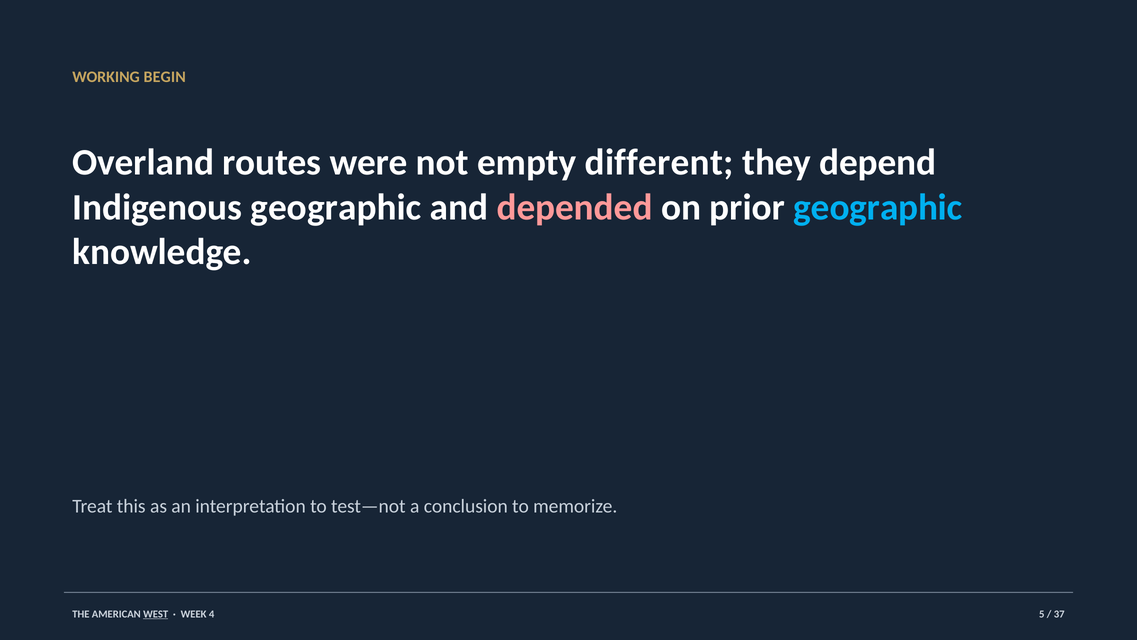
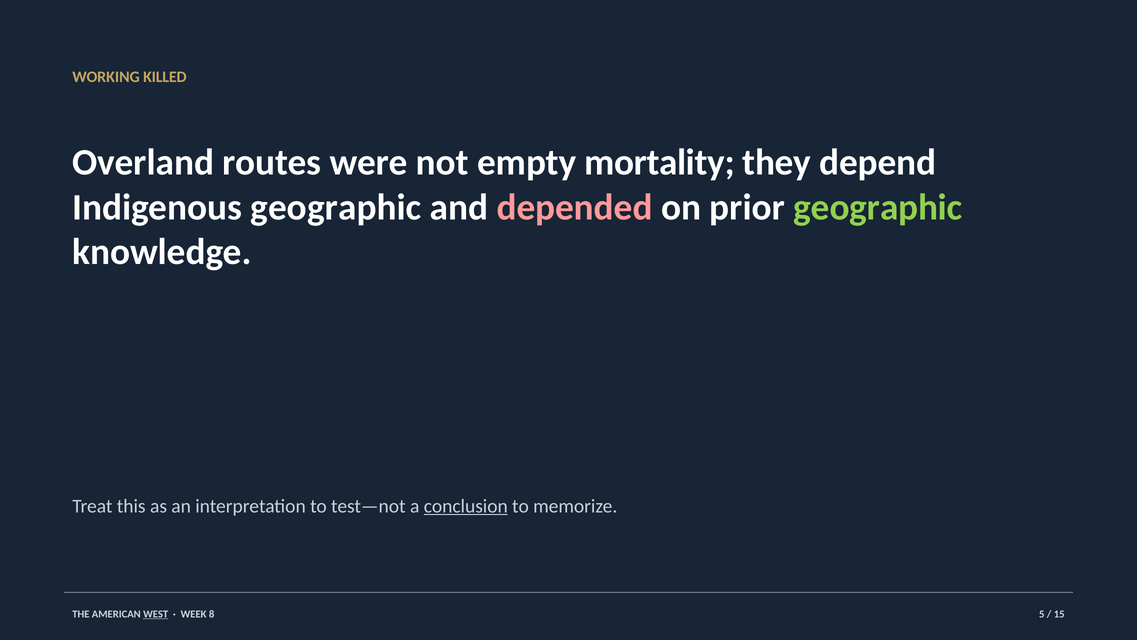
BEGIN: BEGIN -> KILLED
different: different -> mortality
geographic at (878, 207) colour: light blue -> light green
conclusion underline: none -> present
4: 4 -> 8
37: 37 -> 15
